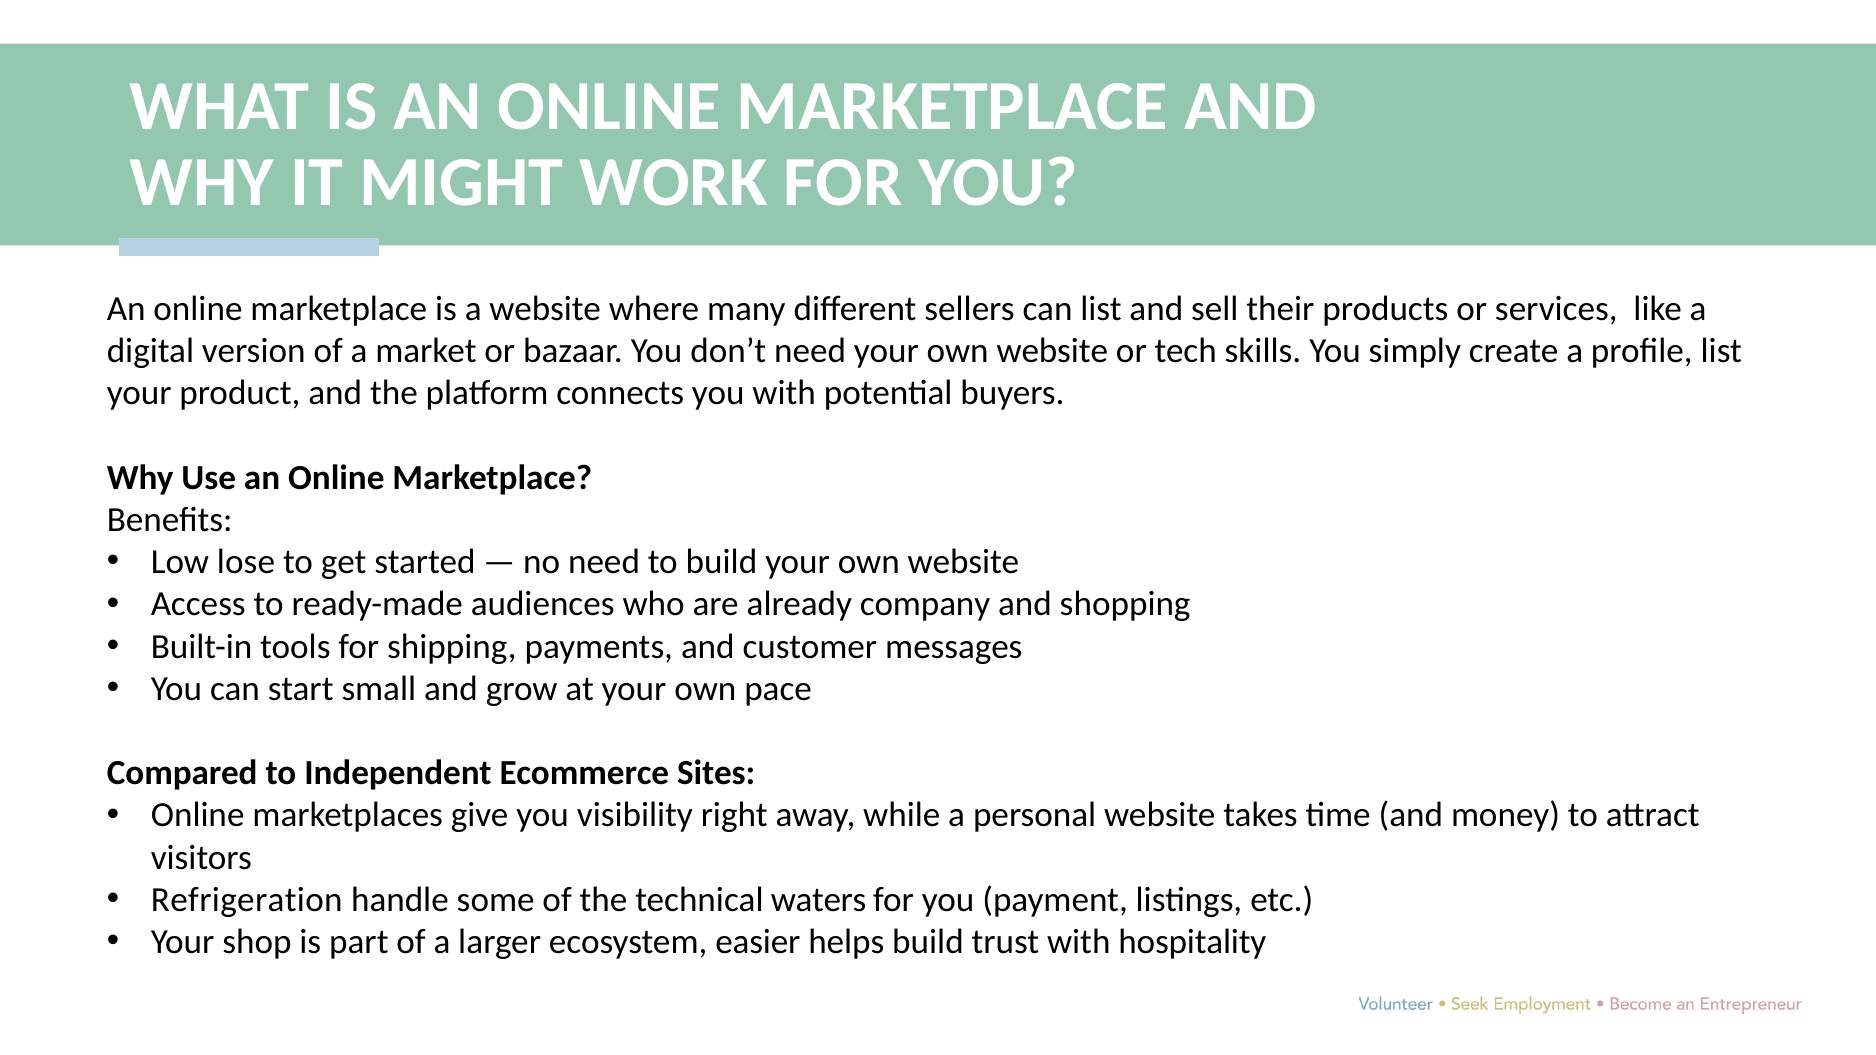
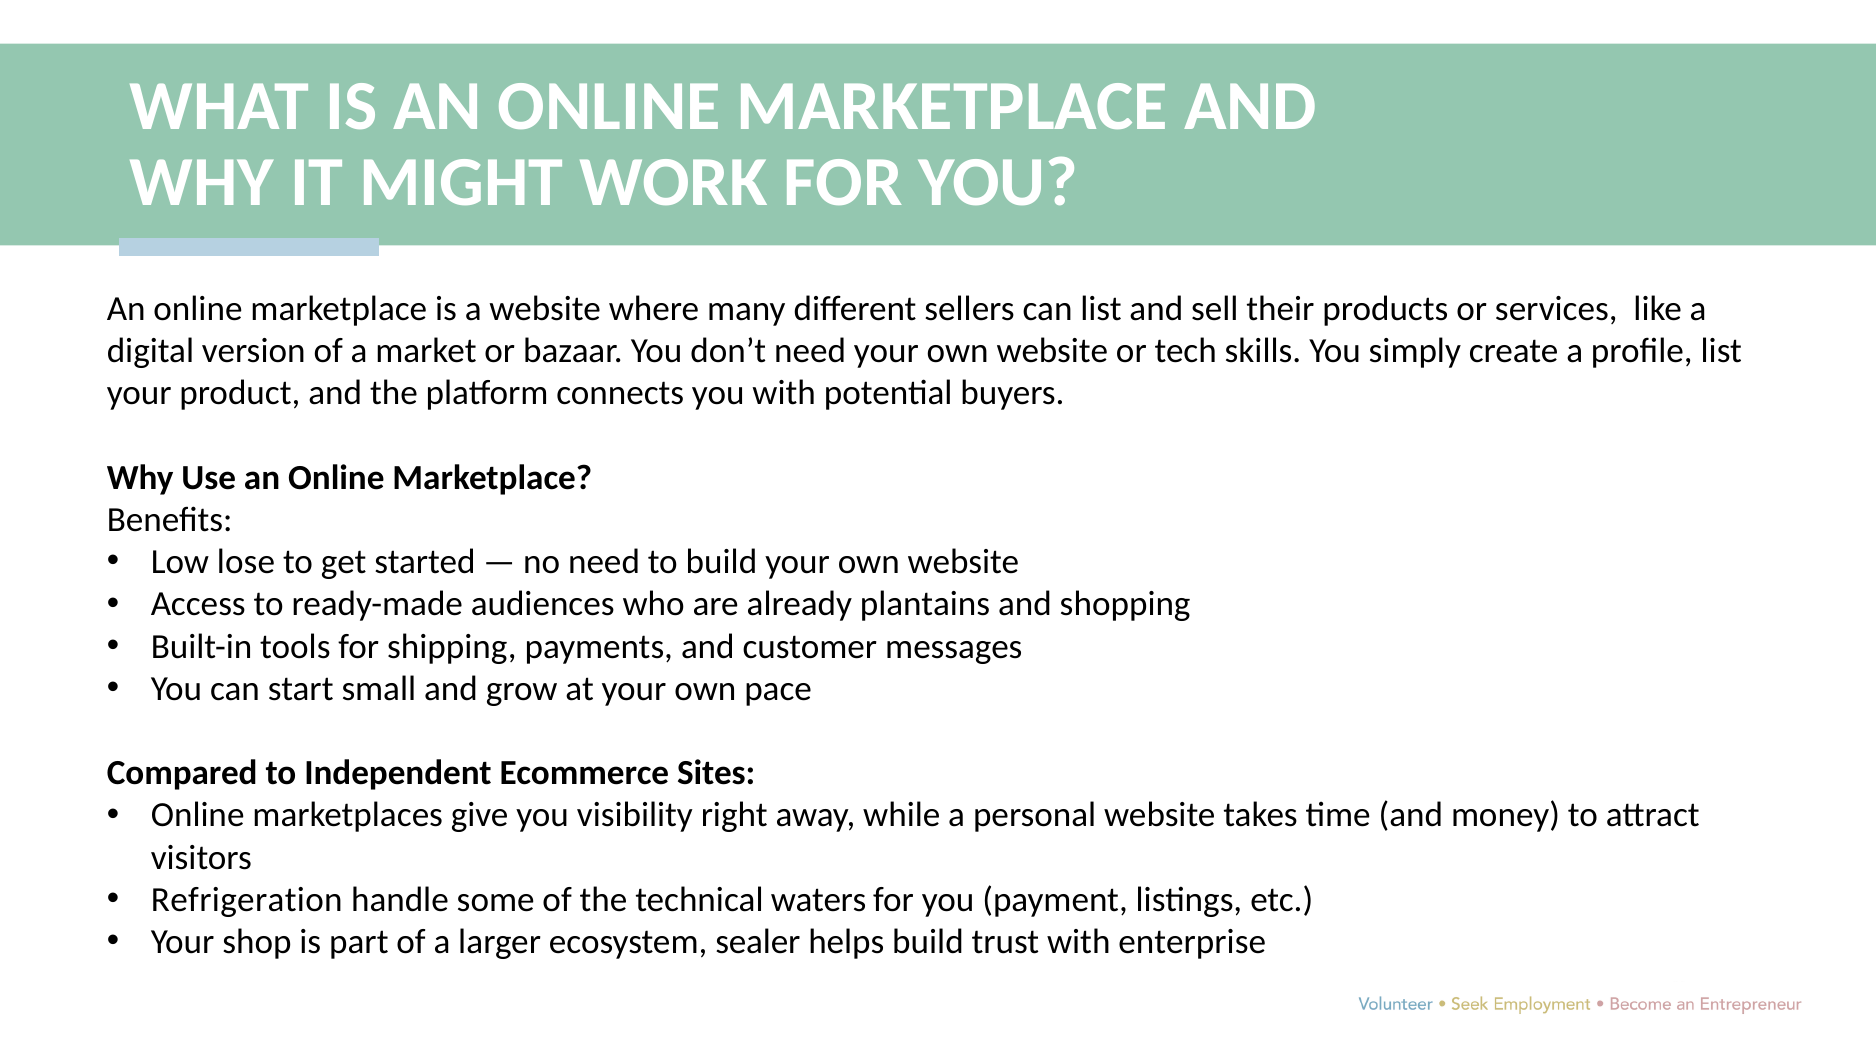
company: company -> plantains
easier: easier -> sealer
hospitality: hospitality -> enterprise
